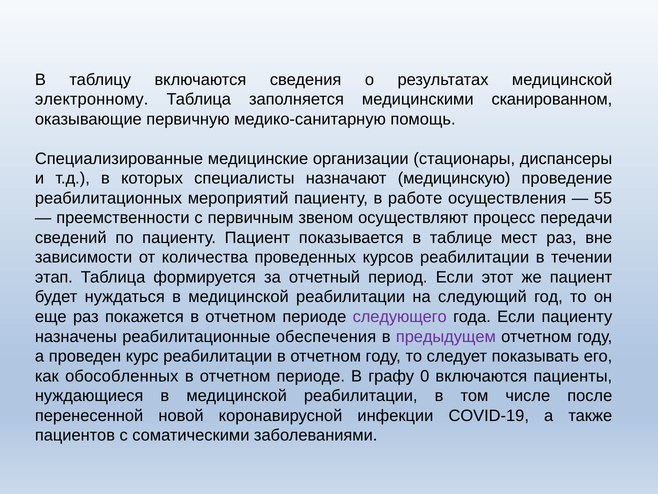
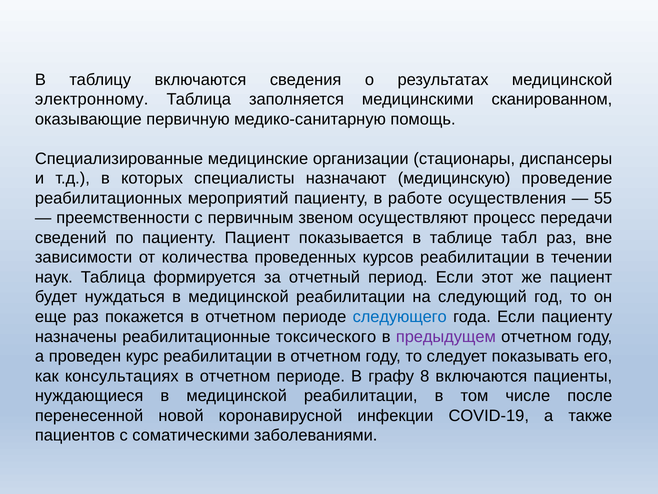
мест: мест -> табл
этап: этап -> наук
следующего colour: purple -> blue
обеспечения: обеспечения -> токсического
обособленных: обособленных -> консультациях
0: 0 -> 8
